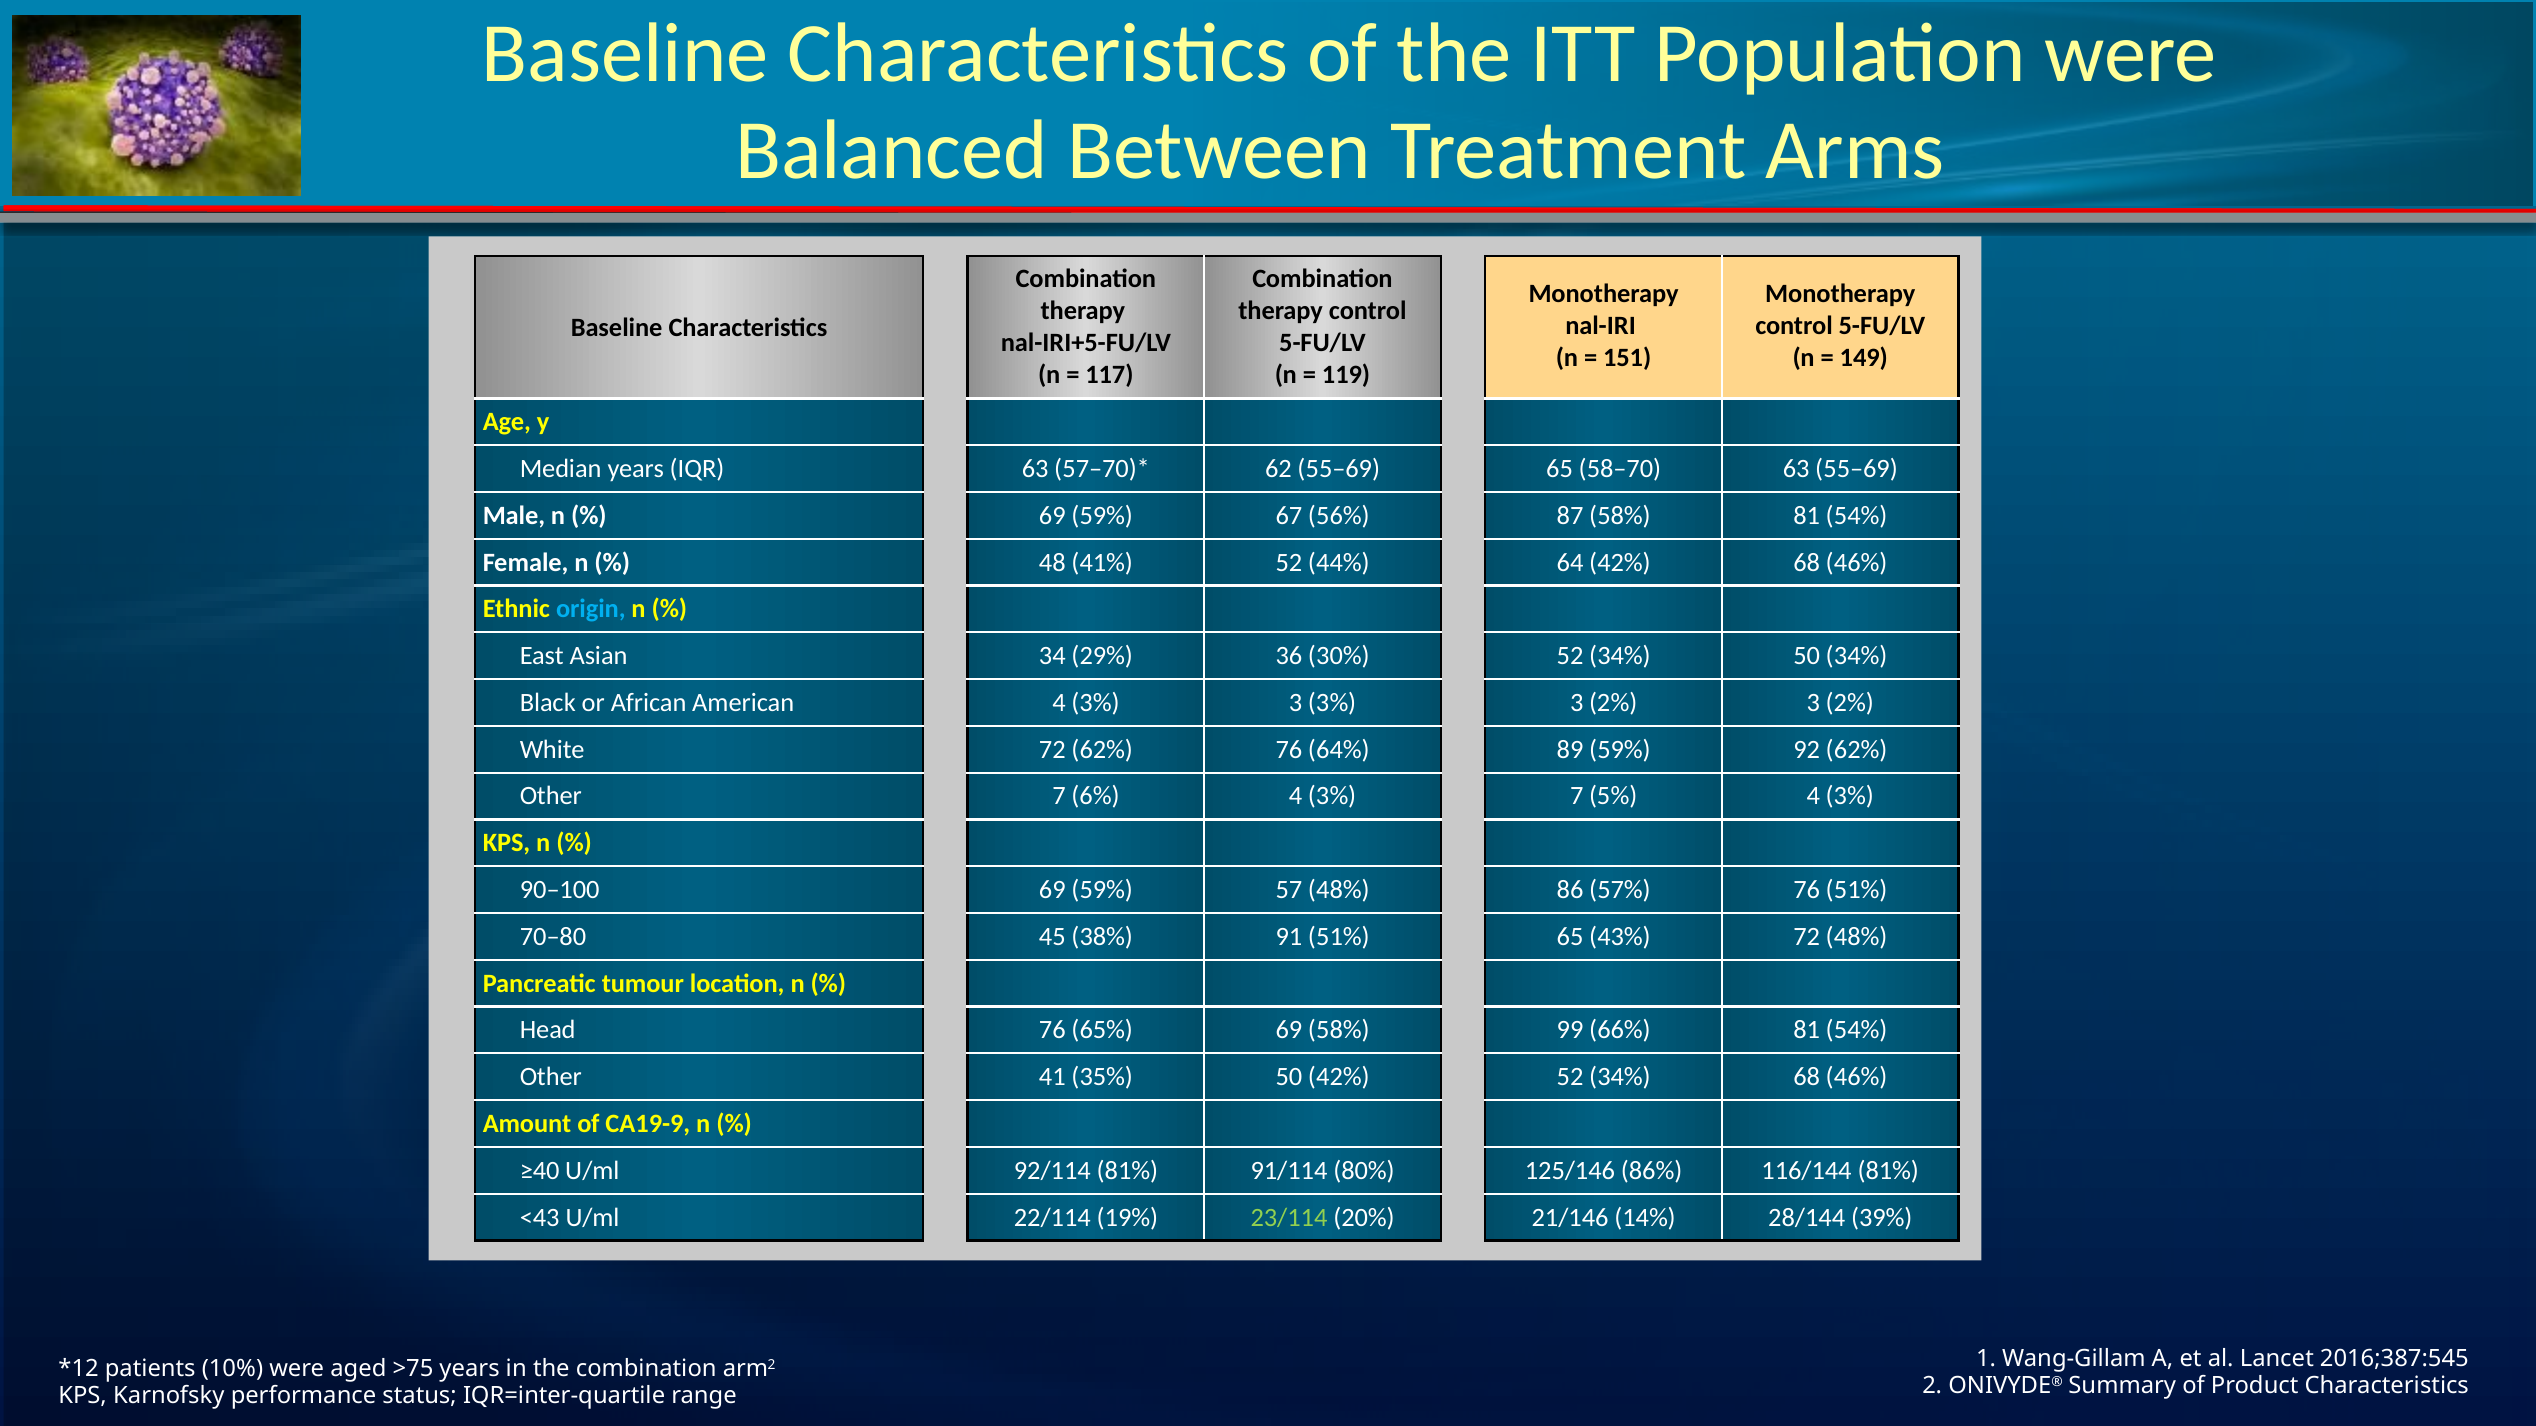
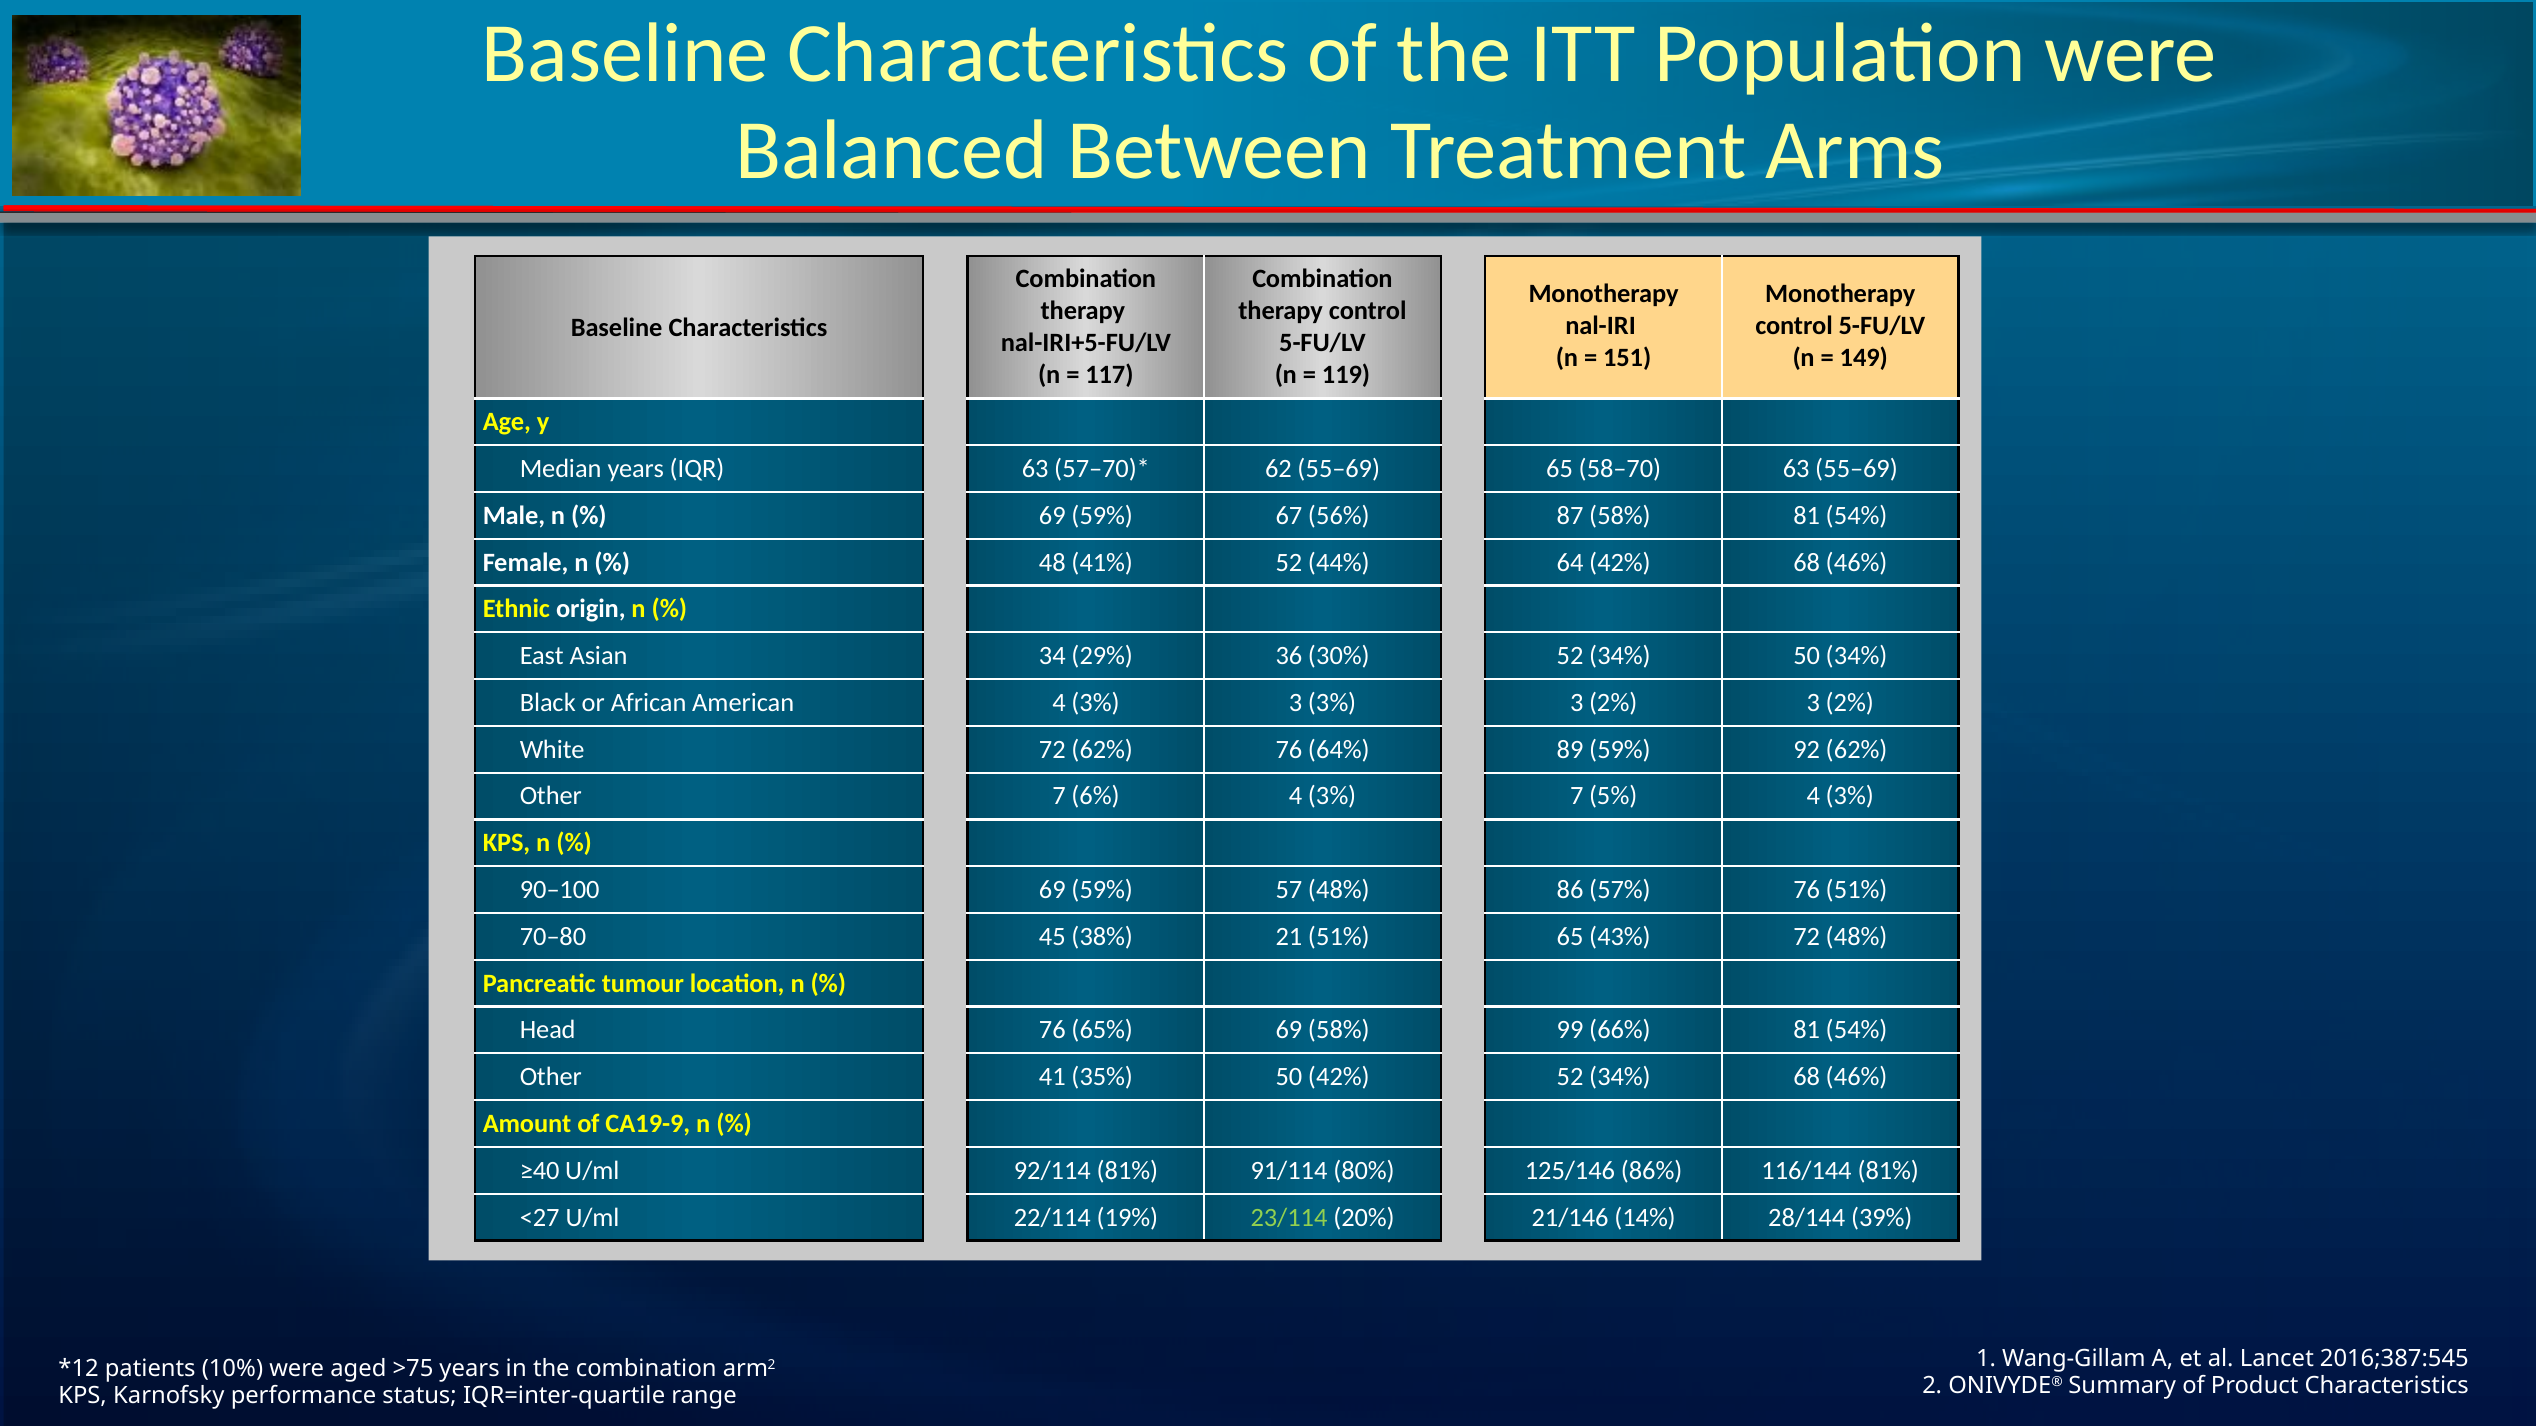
origin colour: light blue -> white
91: 91 -> 21
<43: <43 -> <27
